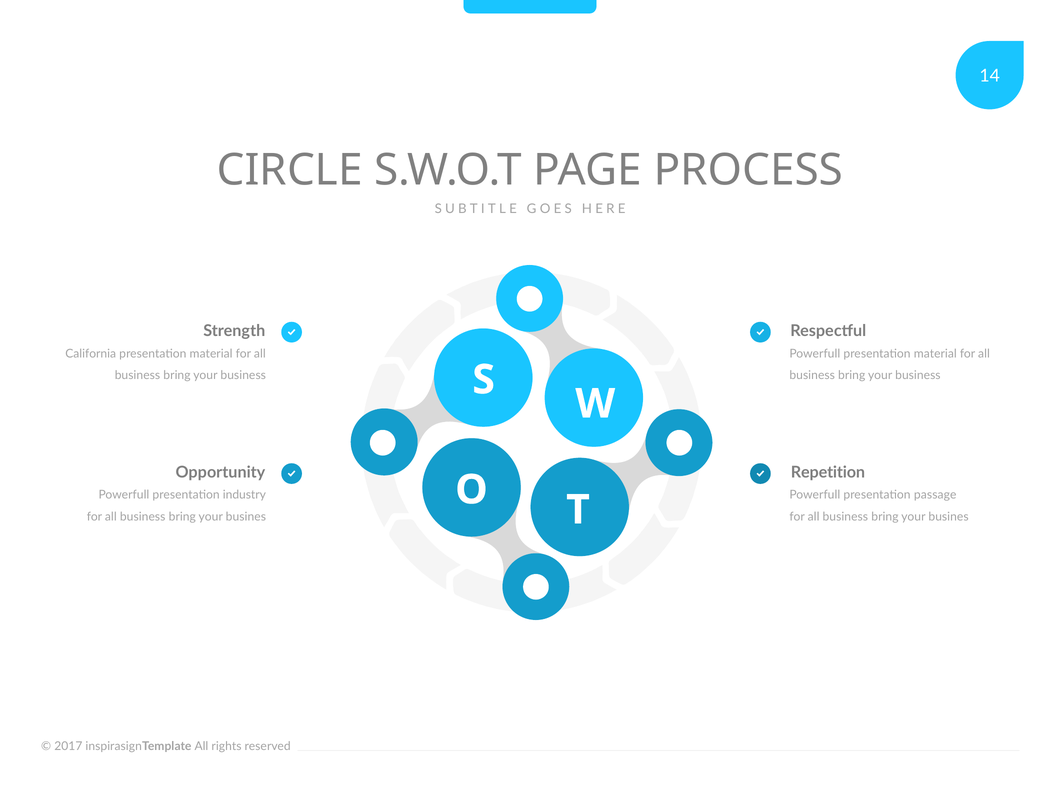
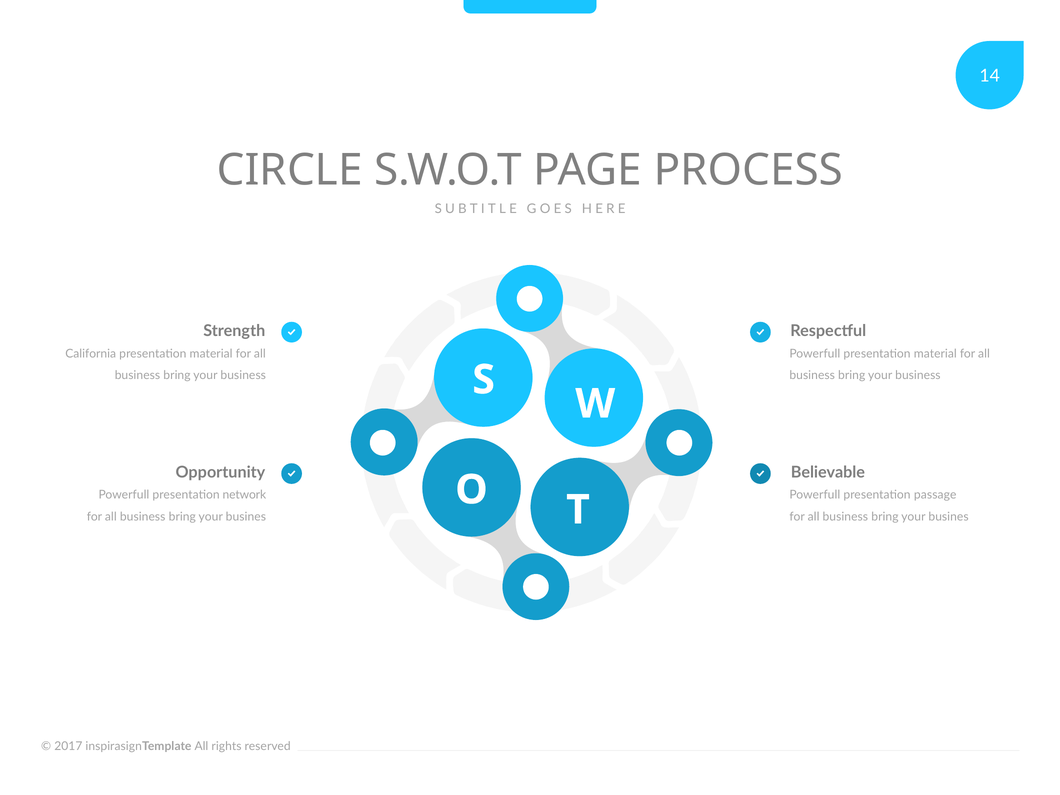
Repetition: Repetition -> Believable
industry: industry -> network
